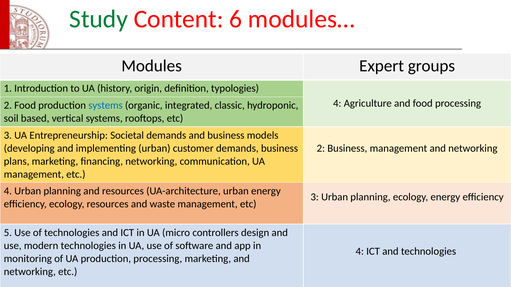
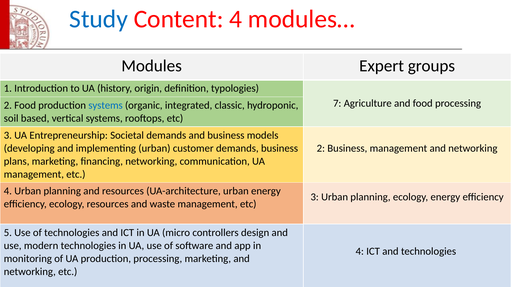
Study colour: green -> blue
Content 6: 6 -> 4
4 at (337, 104): 4 -> 7
